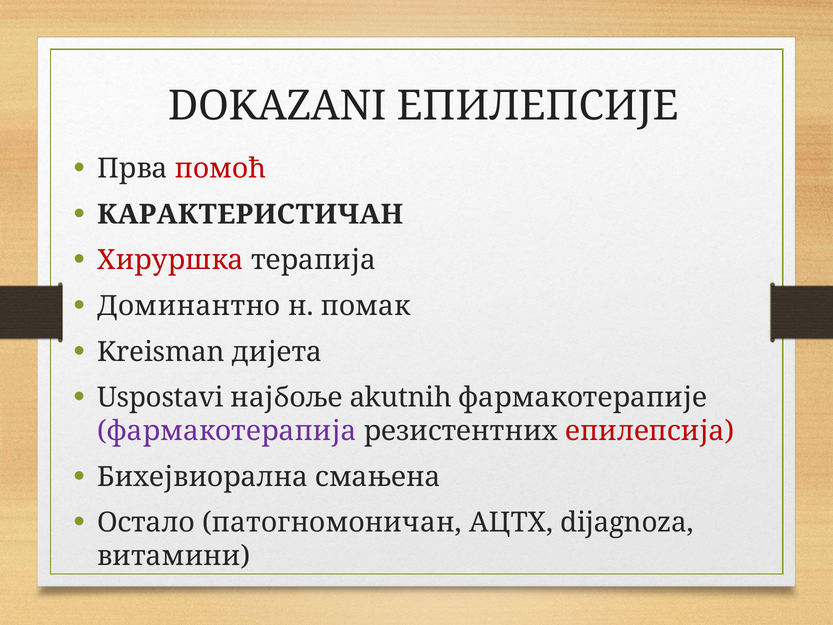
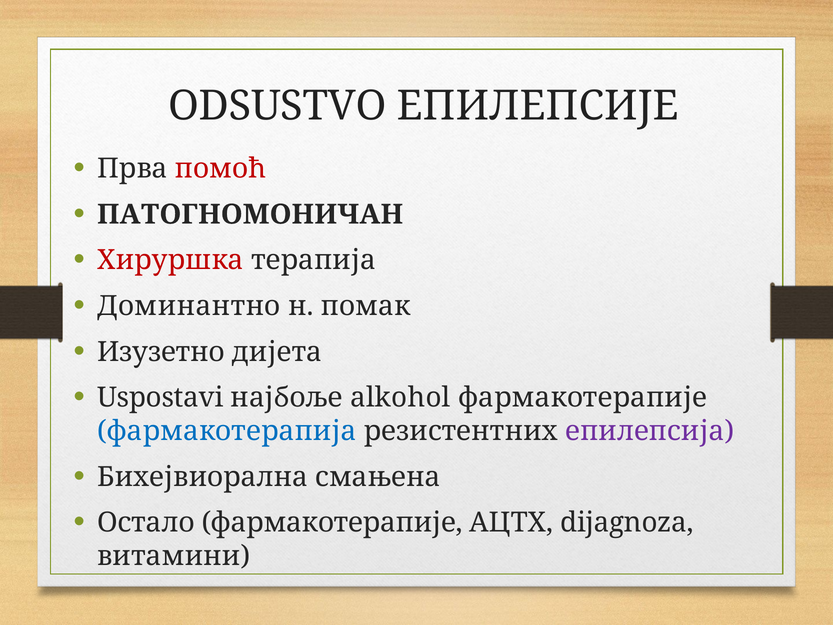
DOKAZANI: DOKAZANI -> ODSUSTVO
КАРАКТЕРИСТИЧАН: КАРАКТЕРИСТИЧАН -> ПАТОГНОМОНИЧАН
Kreisman: Kreisman -> Изузетно
akutnih: akutnih -> alkohol
фармакотерапија colour: purple -> blue
епилепсија colour: red -> purple
Остало патогномоничан: патогномоничан -> фармакотерапије
